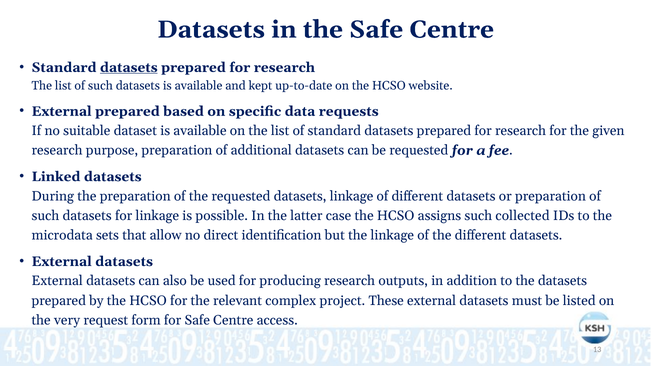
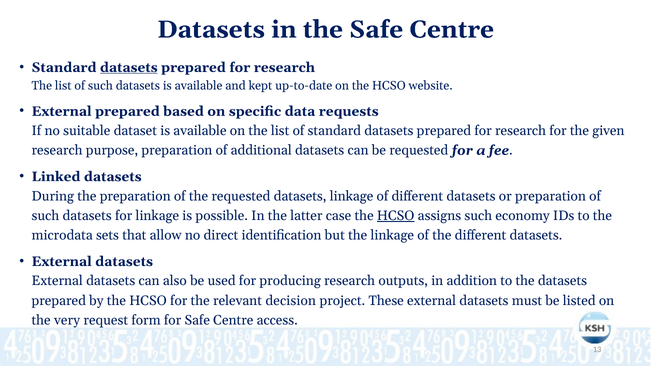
HCSO at (396, 216) underline: none -> present
collected: collected -> economy
complex: complex -> decision
